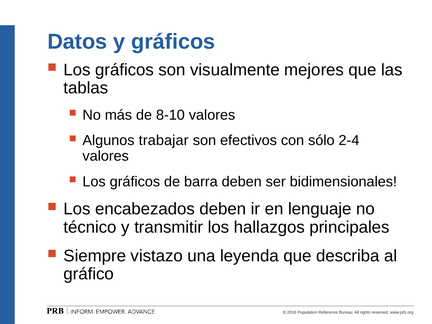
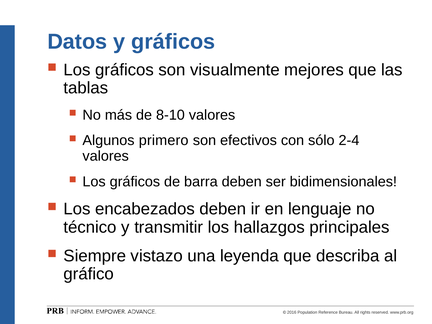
trabajar: trabajar -> primero
